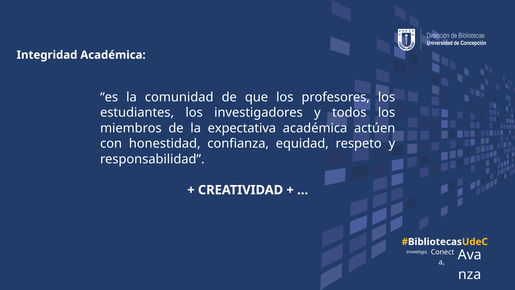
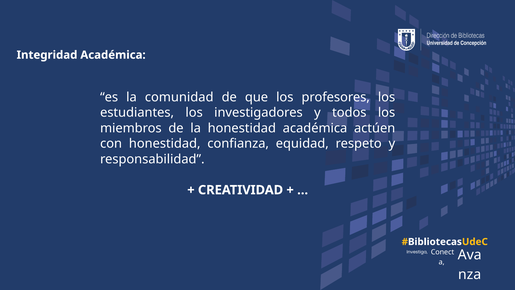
la expectativa: expectativa -> honestidad
